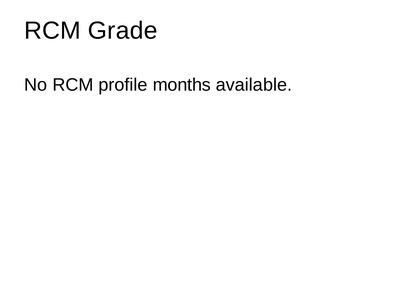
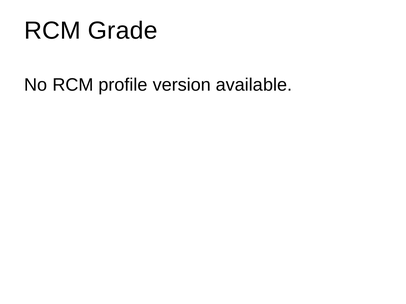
months: months -> version
